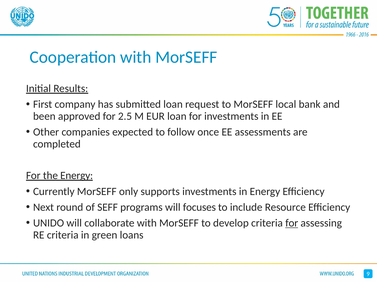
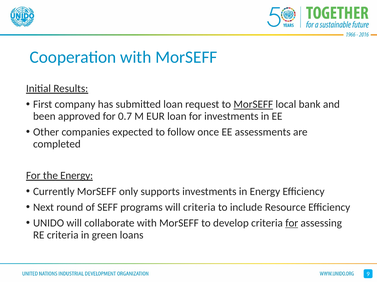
MorSEFF at (253, 104) underline: none -> present
2.5: 2.5 -> 0.7
will focuses: focuses -> criteria
